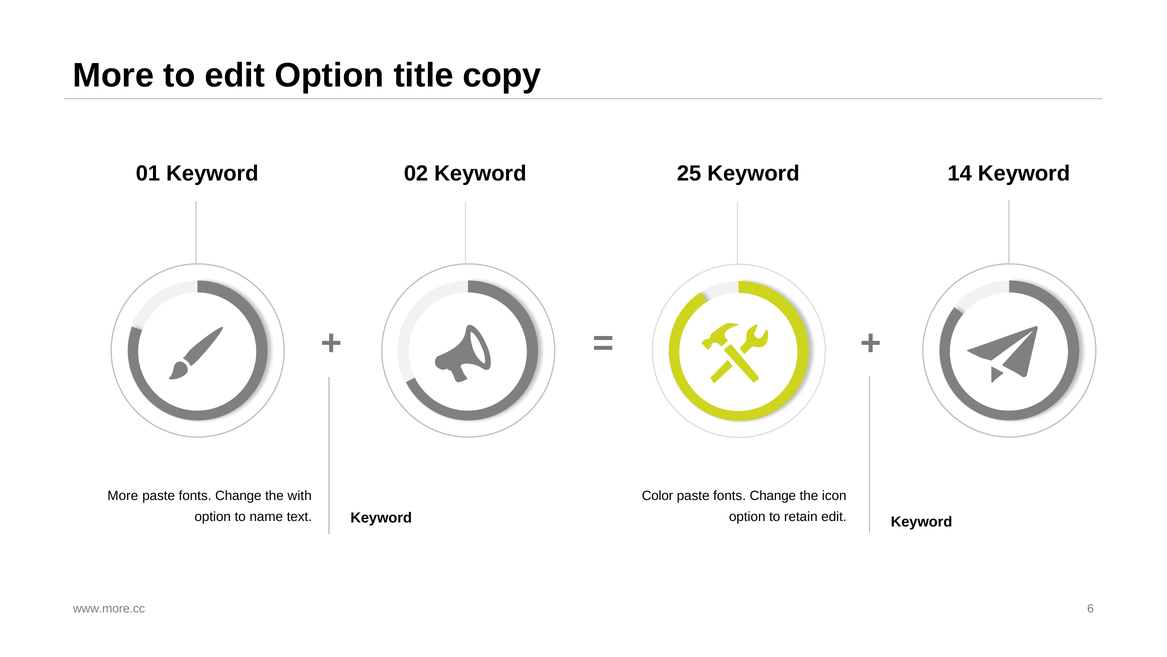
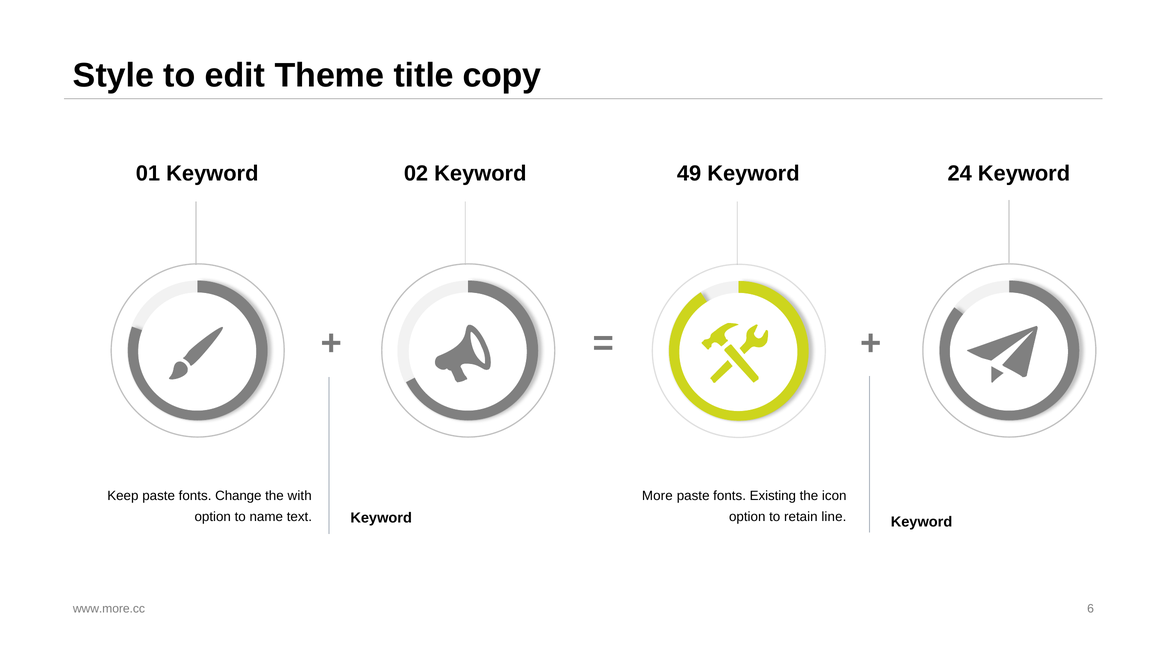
More at (113, 75): More -> Style
edit Option: Option -> Theme
25: 25 -> 49
14: 14 -> 24
More at (123, 495): More -> Keep
Color: Color -> More
Change at (773, 496): Change -> Existing
retain edit: edit -> line
